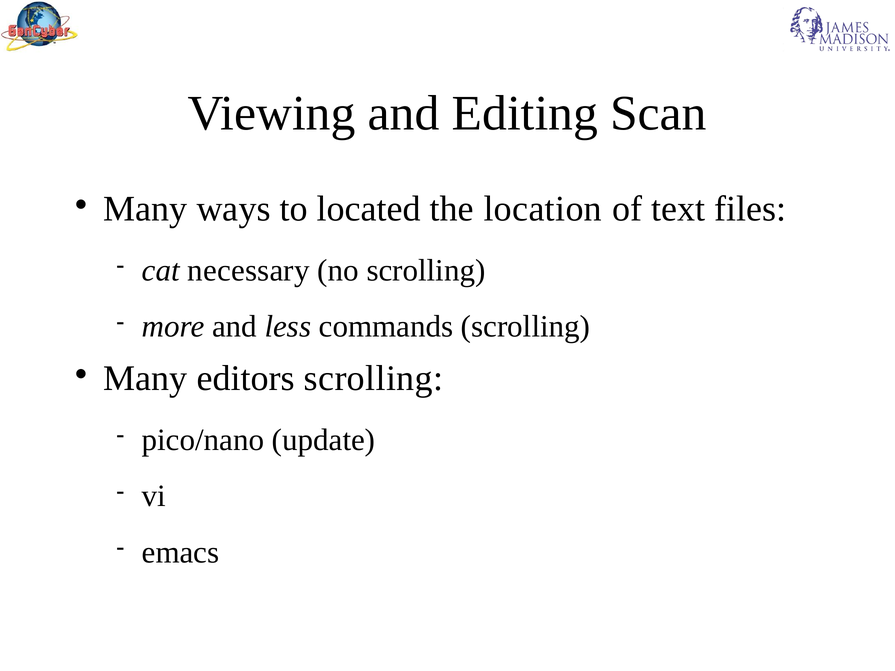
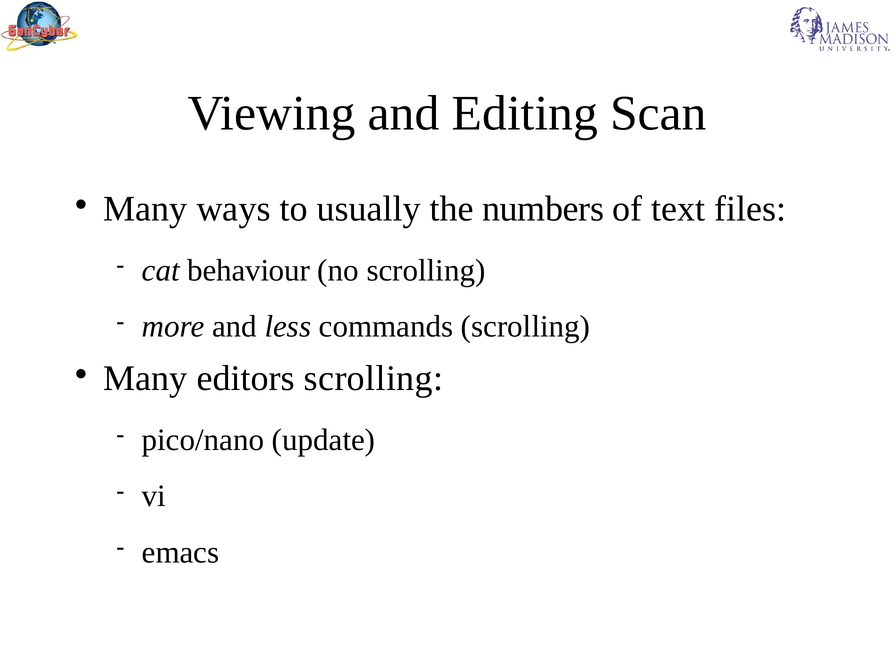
located: located -> usually
location: location -> numbers
necessary: necessary -> behaviour
